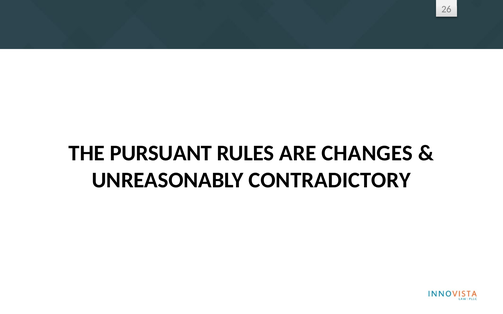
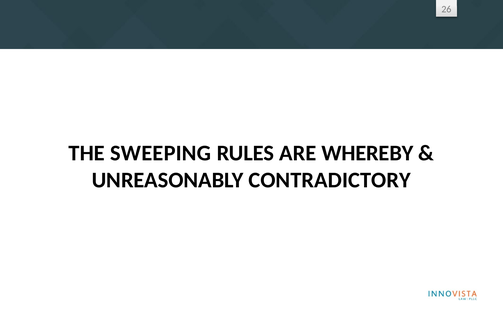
PURSUANT: PURSUANT -> SWEEPING
CHANGES: CHANGES -> WHEREBY
